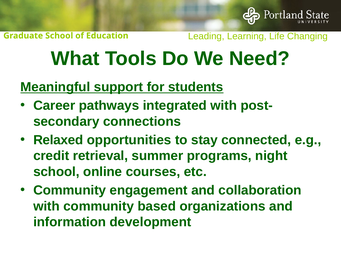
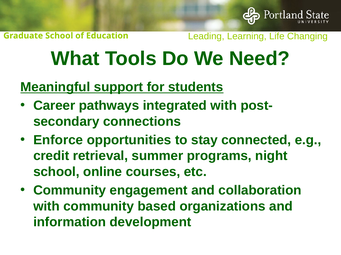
Relaxed: Relaxed -> Enforce
